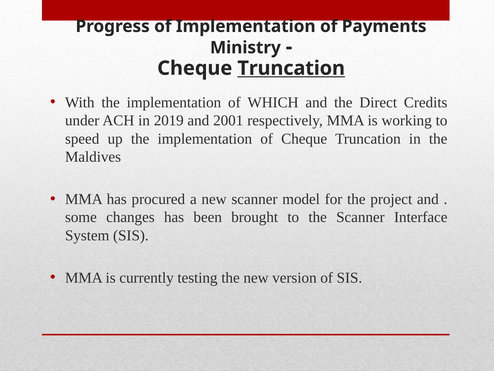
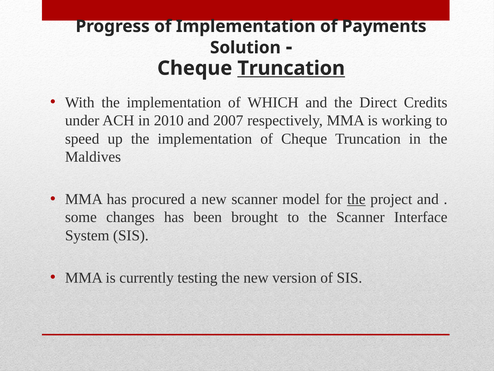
Ministry: Ministry -> Solution
2019: 2019 -> 2010
2001: 2001 -> 2007
the at (356, 199) underline: none -> present
